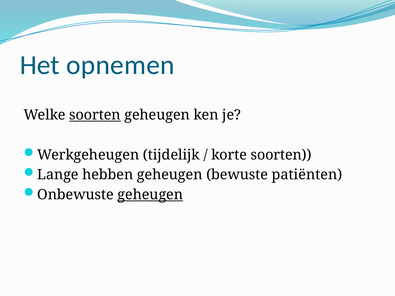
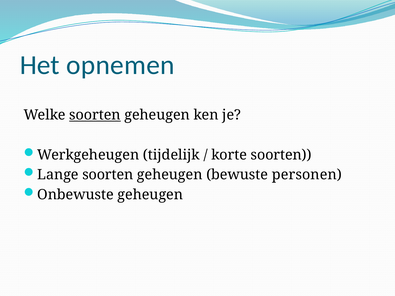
Lange hebben: hebben -> soorten
patiënten: patiënten -> personen
geheugen at (150, 195) underline: present -> none
